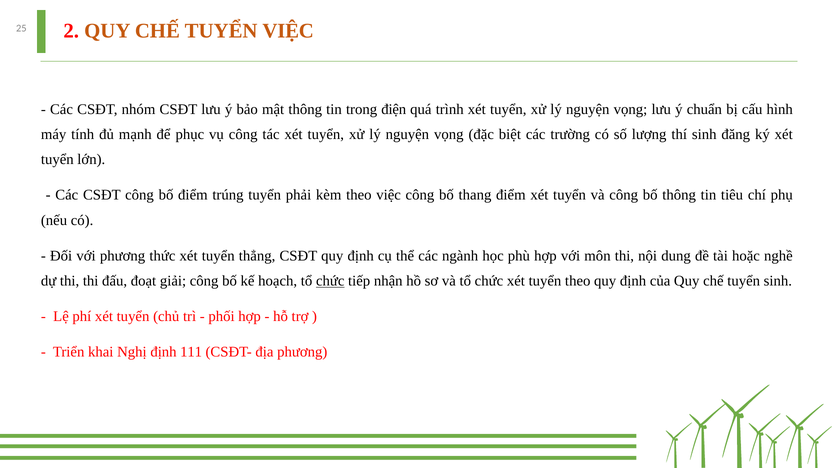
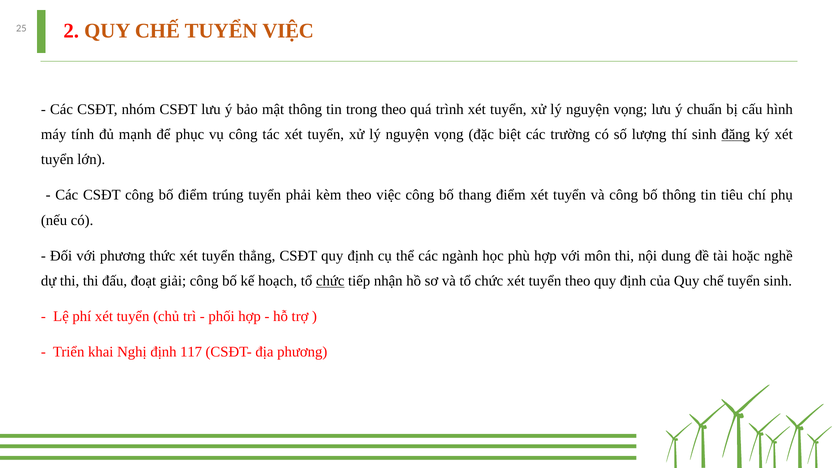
trong điện: điện -> theo
đăng underline: none -> present
111: 111 -> 117
